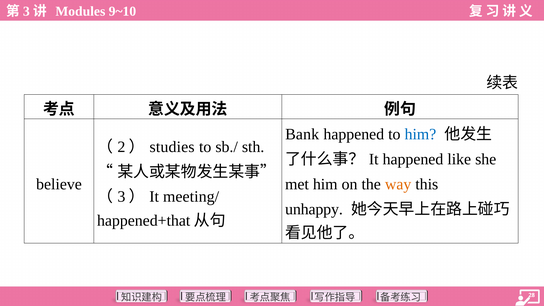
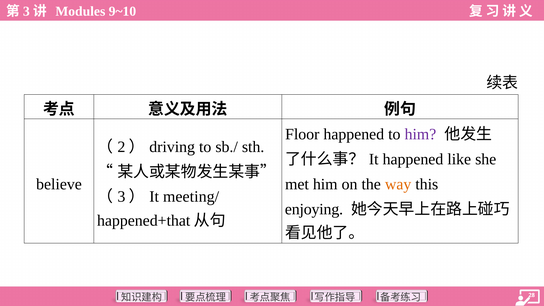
Bank: Bank -> Floor
him at (420, 134) colour: blue -> purple
studies: studies -> driving
unhappy: unhappy -> enjoying
